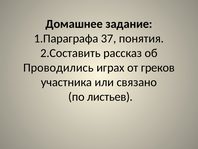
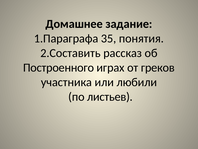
37: 37 -> 35
Проводились: Проводились -> Построенного
связано: связано -> любили
